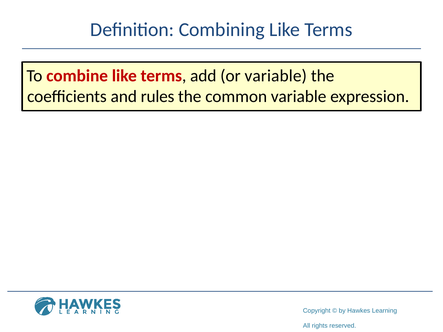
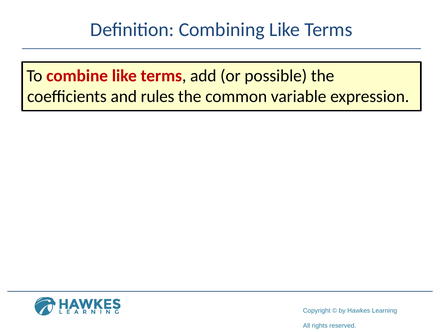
or variable: variable -> possible
